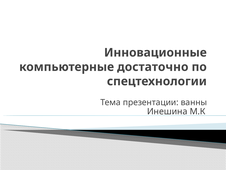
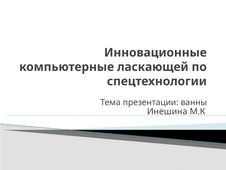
достаточно: достаточно -> ласкающей
